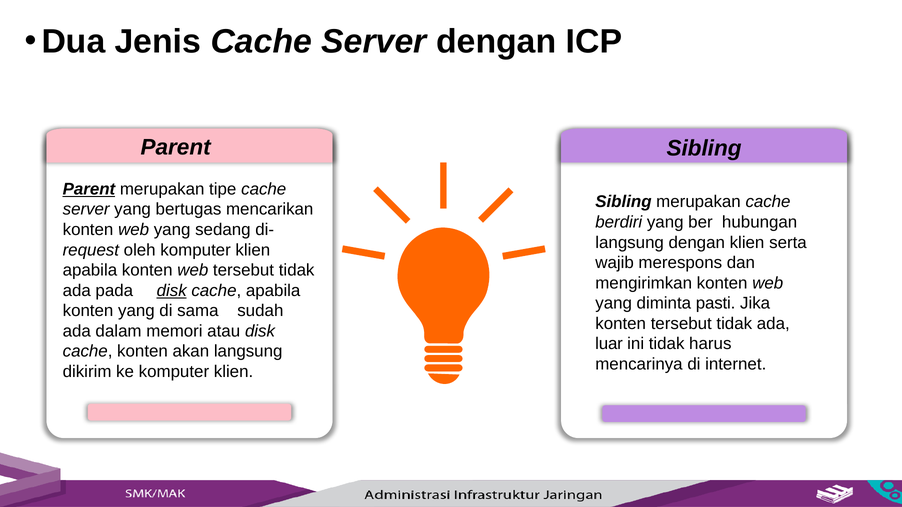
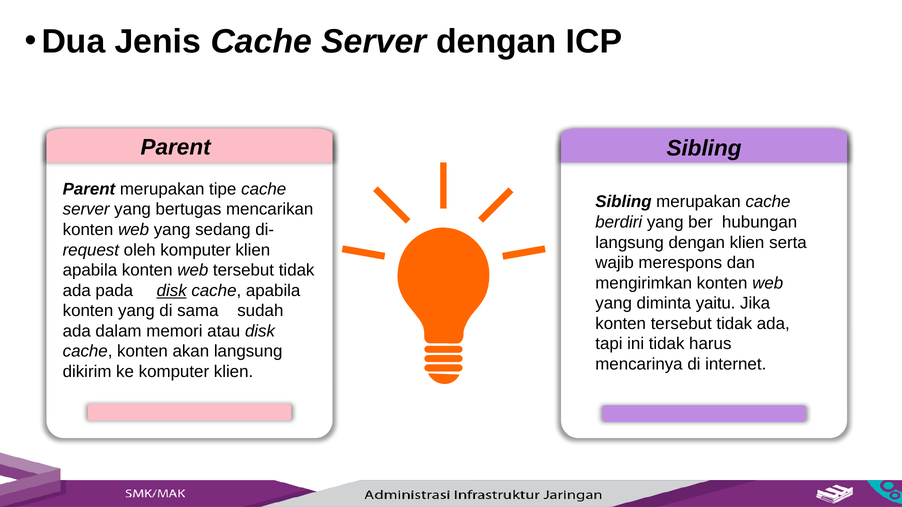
Parent at (89, 189) underline: present -> none
pasti: pasti -> yaitu
luar: luar -> tapi
